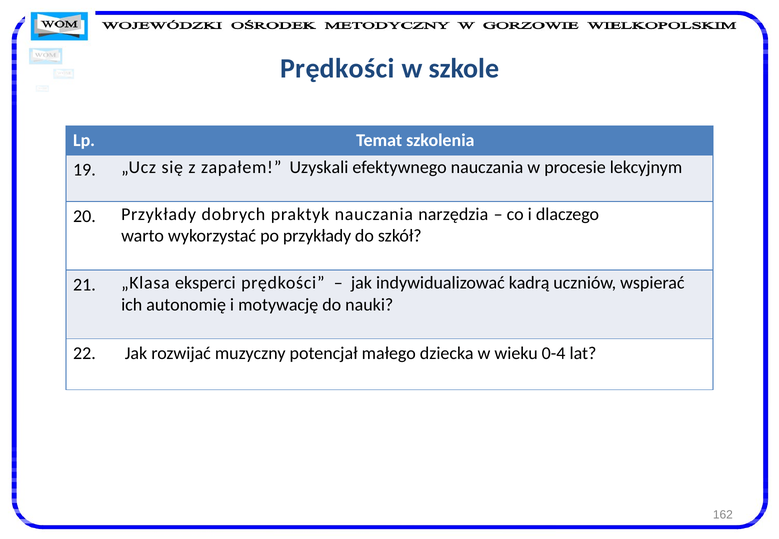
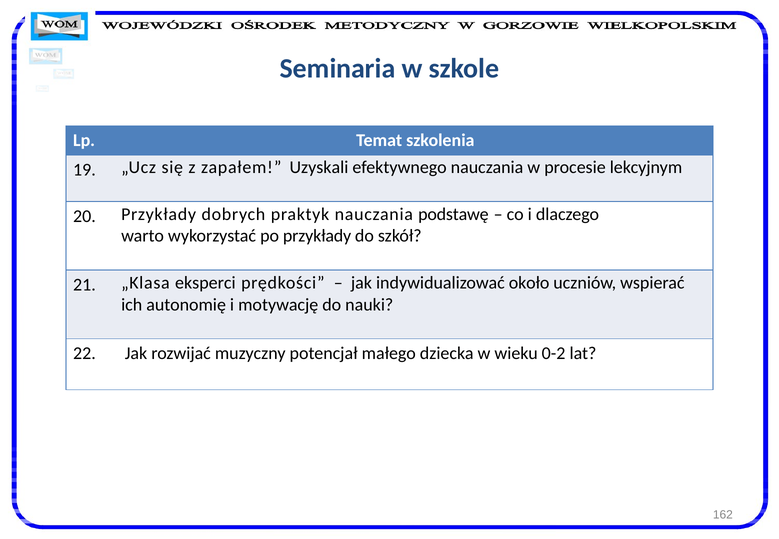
Prędkości at (337, 68): Prędkości -> Seminaria
narzędzia: narzędzia -> podstawę
kadrą: kadrą -> około
0-4: 0-4 -> 0-2
